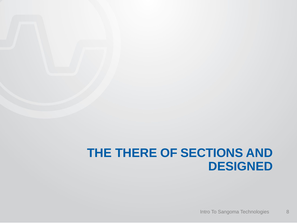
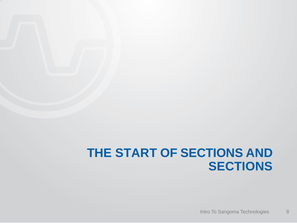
THERE: THERE -> START
DESIGNED at (241, 166): DESIGNED -> SECTIONS
